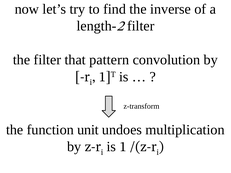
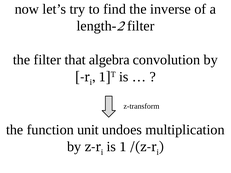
pattern: pattern -> algebra
